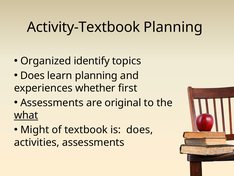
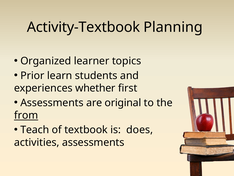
identify: identify -> learner
Does at (32, 75): Does -> Prior
learn planning: planning -> students
what: what -> from
Might: Might -> Teach
